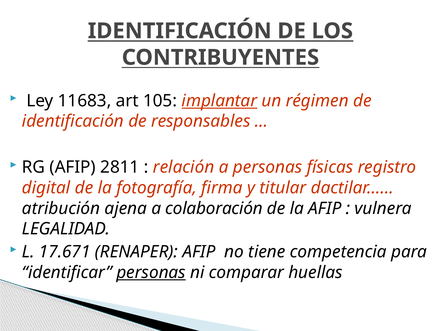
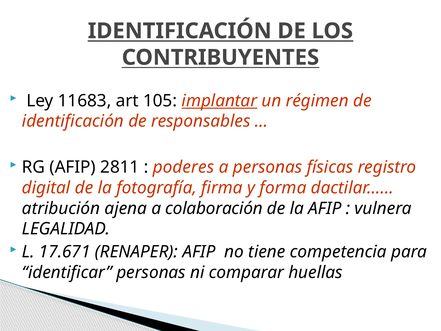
relación: relación -> poderes
titular: titular -> forma
personas at (151, 272) underline: present -> none
